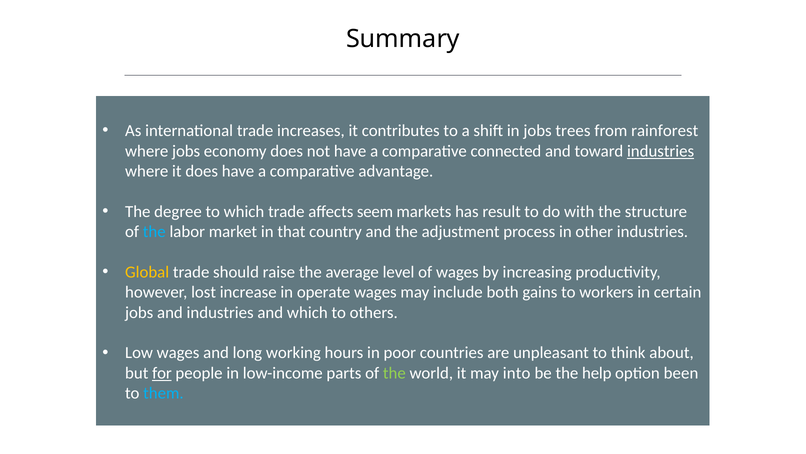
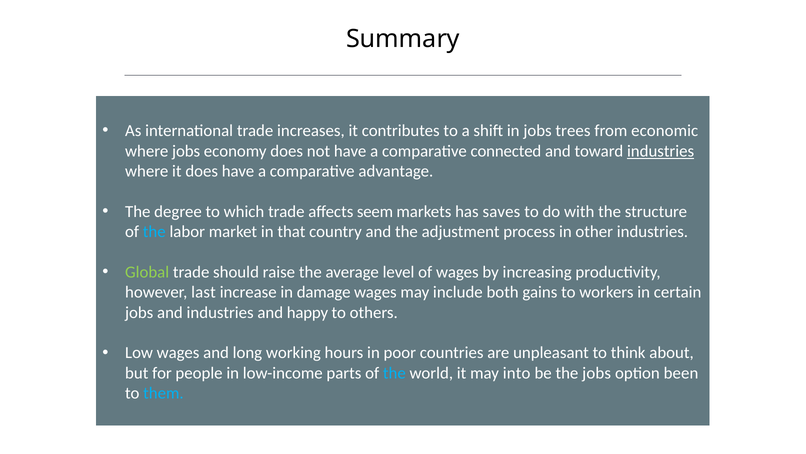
rainforest: rainforest -> economic
result: result -> saves
Global colour: yellow -> light green
lost: lost -> last
operate: operate -> damage
and which: which -> happy
for underline: present -> none
the at (394, 373) colour: light green -> light blue
the help: help -> jobs
